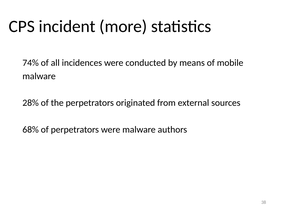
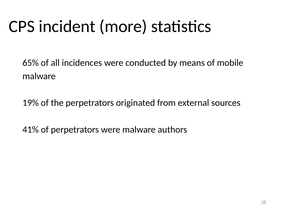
74%: 74% -> 65%
28%: 28% -> 19%
68%: 68% -> 41%
